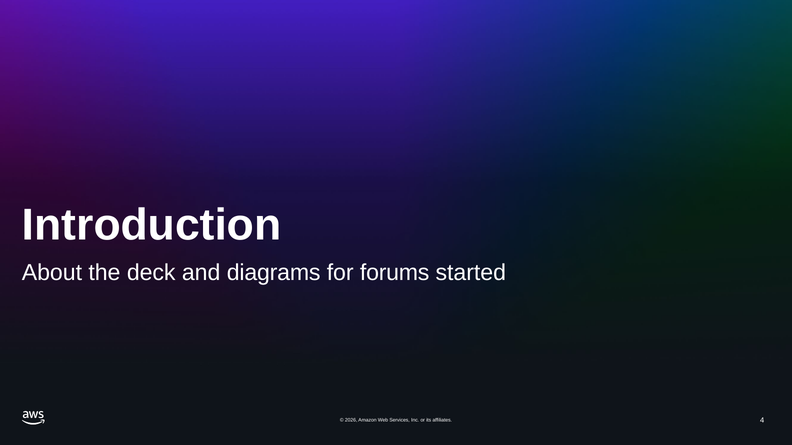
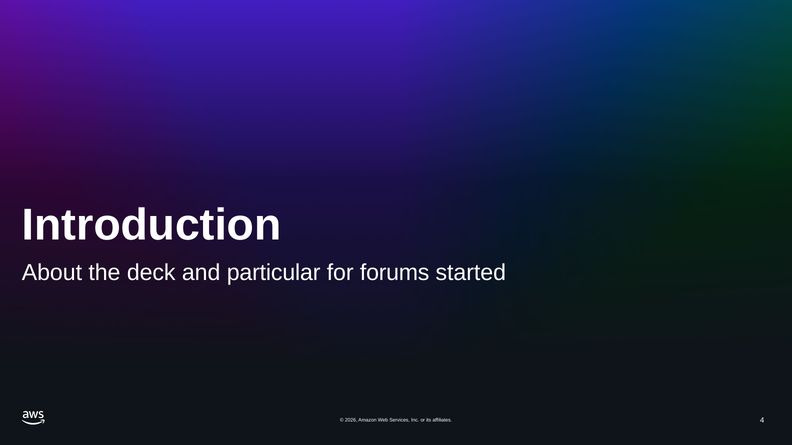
diagrams: diagrams -> particular
